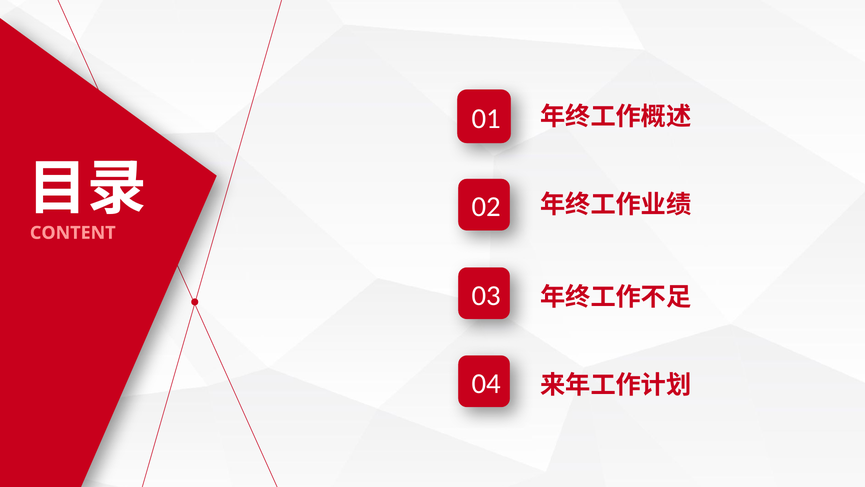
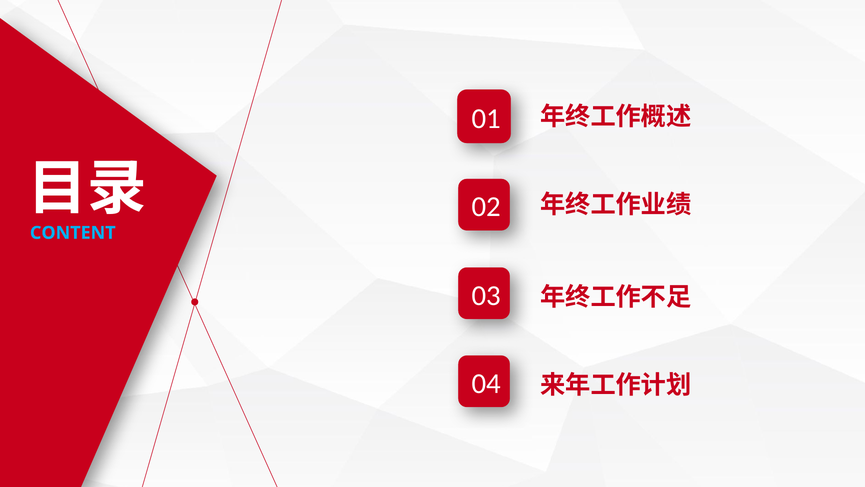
CONTENT colour: pink -> light blue
